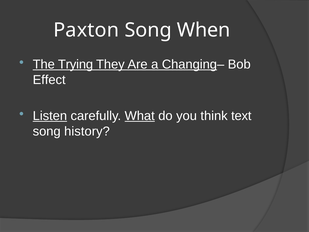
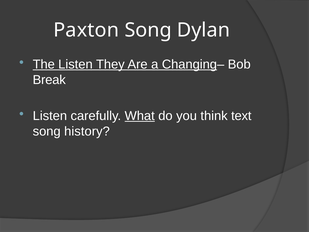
When: When -> Dylan
The Trying: Trying -> Listen
Effect: Effect -> Break
Listen at (50, 116) underline: present -> none
